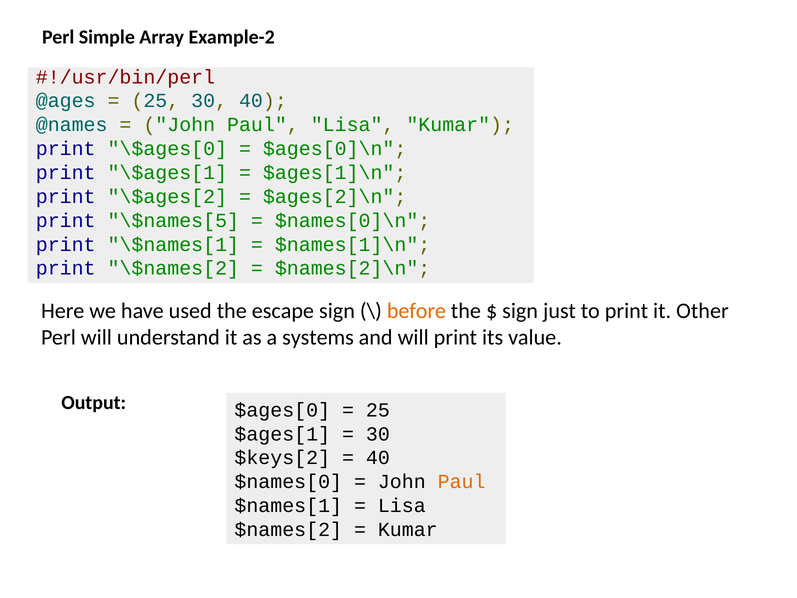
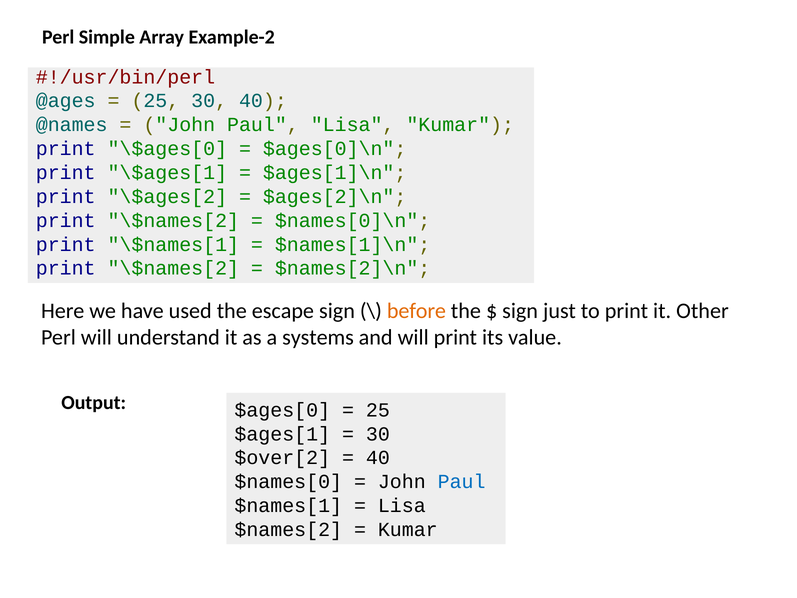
\$names[5 at (173, 220): \$names[5 -> \$names[2
$keys[2: $keys[2 -> $over[2
Paul at (462, 482) colour: orange -> blue
